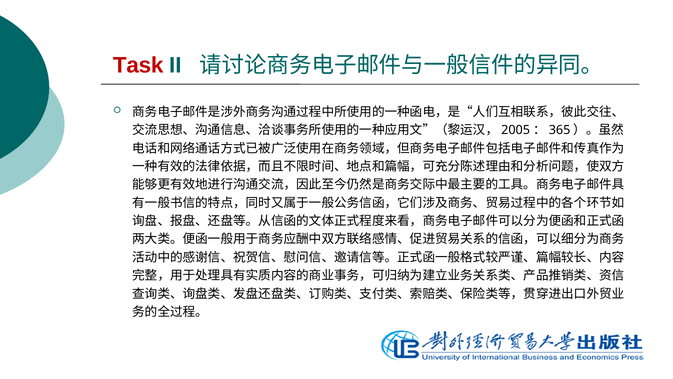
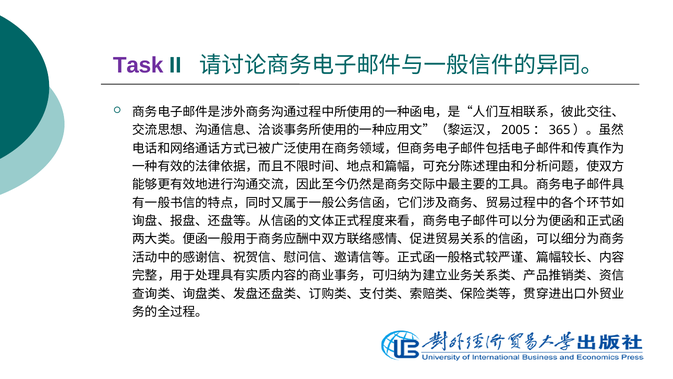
Task colour: red -> purple
